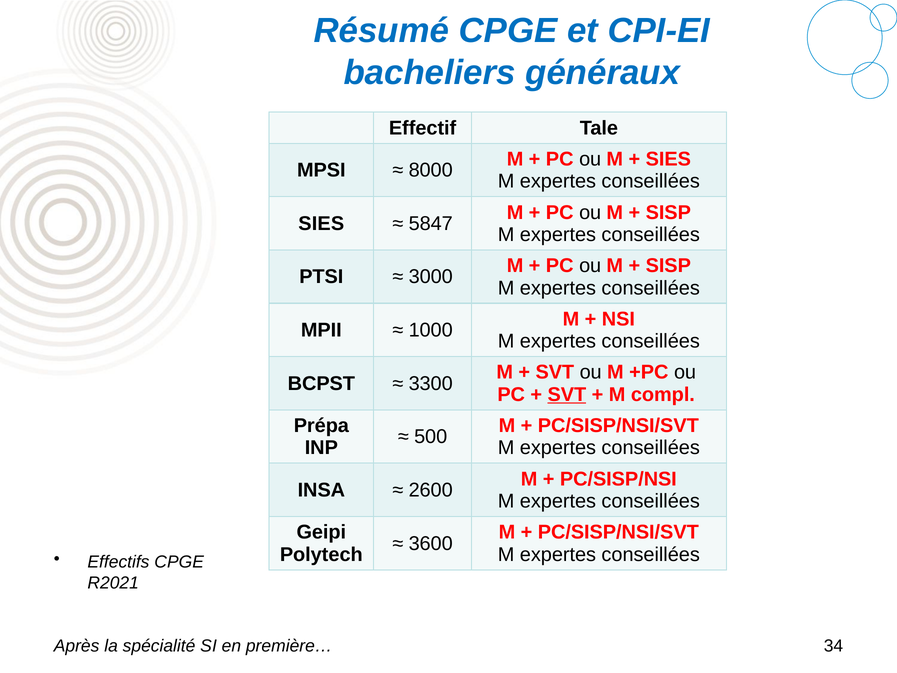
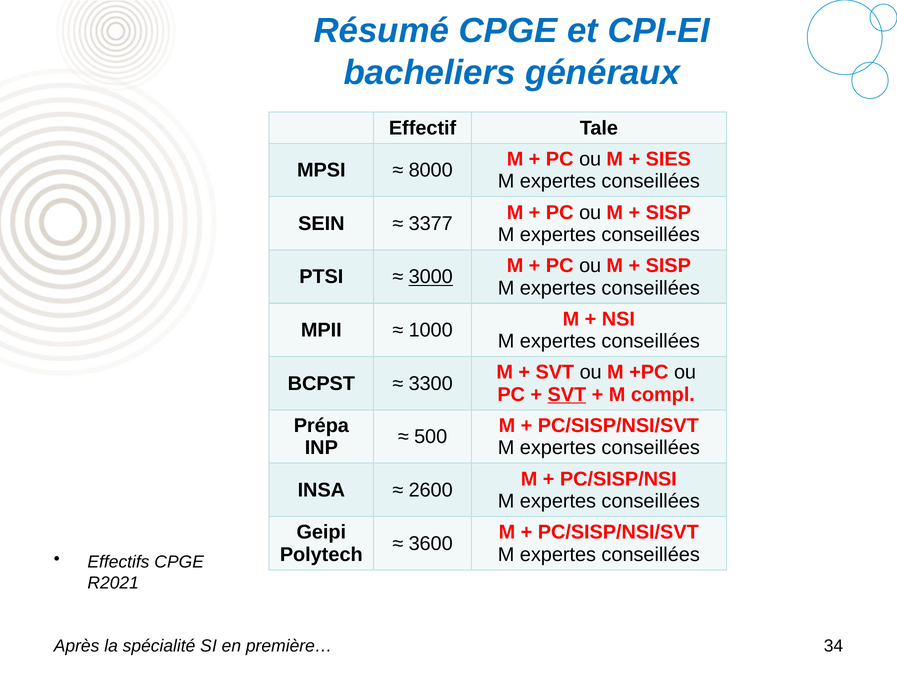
SIES at (321, 224): SIES -> SEIN
5847: 5847 -> 3377
3000 underline: none -> present
